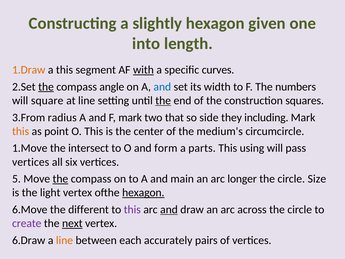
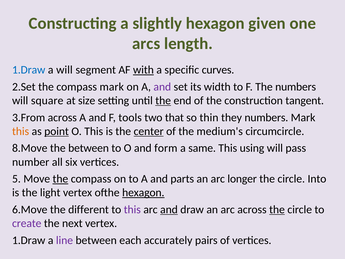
into: into -> arcs
1.Draw at (29, 70) colour: orange -> blue
a this: this -> will
the at (46, 87) underline: present -> none
compass angle: angle -> mark
and at (162, 87) colour: blue -> purple
at line: line -> size
squares: squares -> tangent
3.From radius: radius -> across
F mark: mark -> tools
side: side -> thin
they including: including -> numbers
point underline: none -> present
center underline: none -> present
1.Move: 1.Move -> 8.Move
the intersect: intersect -> between
parts: parts -> same
vertices at (31, 162): vertices -> number
main: main -> parts
Size: Size -> Into
the at (277, 209) underline: none -> present
next underline: present -> none
6.Draw at (29, 240): 6.Draw -> 1.Draw
line at (65, 240) colour: orange -> purple
